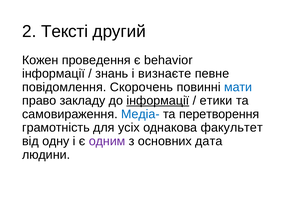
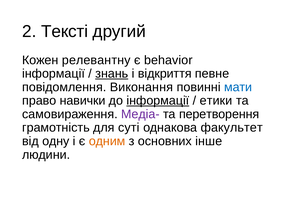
проведення: проведення -> релевантну
знань underline: none -> present
визнаєте: визнаєте -> відкриття
Скорочень: Скорочень -> Виконання
закладу: закладу -> навички
Медіа- colour: blue -> purple
усіх: усіх -> суті
одним colour: purple -> orange
дата: дата -> інше
